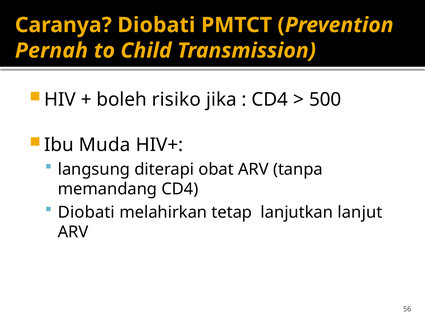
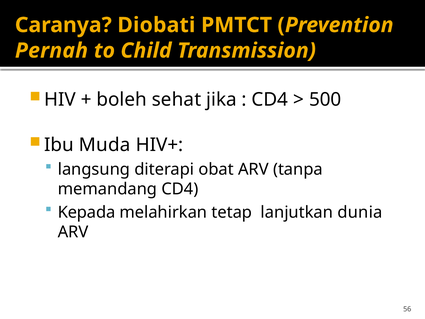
risiko: risiko -> sehat
Diobati at (86, 212): Diobati -> Kepada
lanjut: lanjut -> dunia
